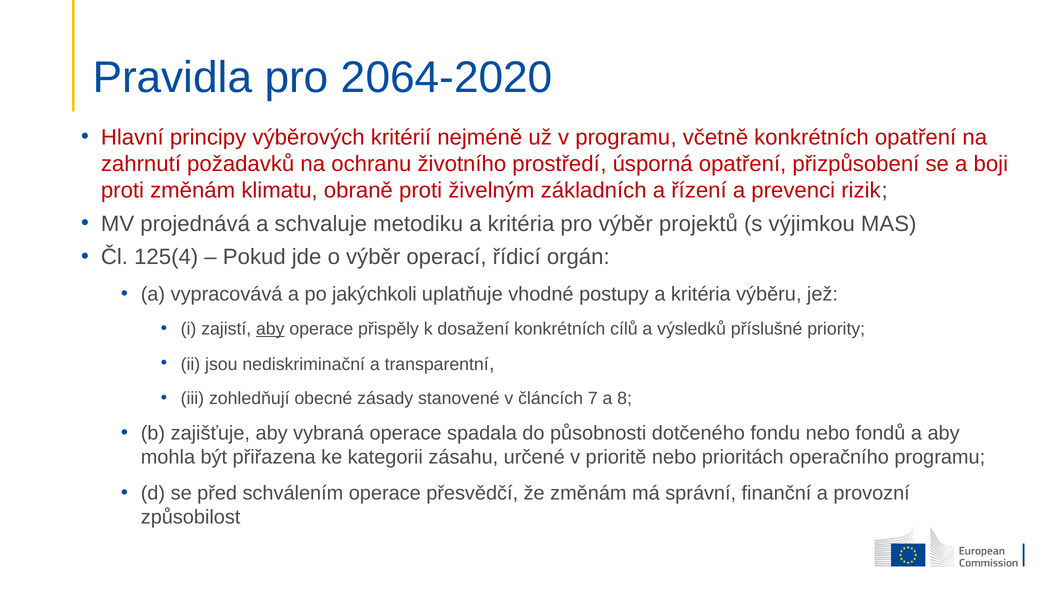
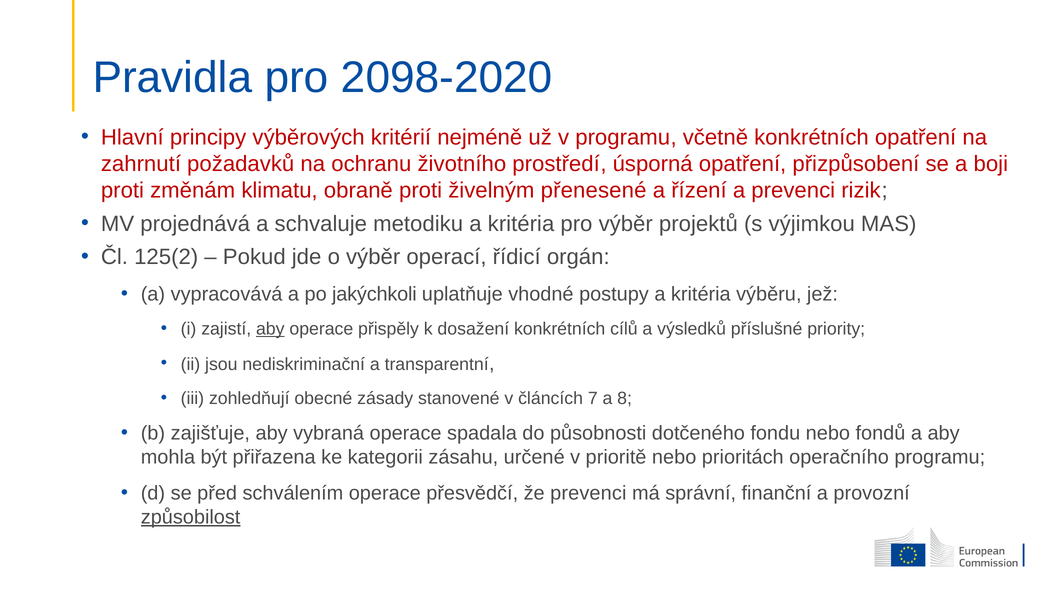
2064-2020: 2064-2020 -> 2098-2020
základních: základních -> přenesené
125(4: 125(4 -> 125(2
že změnám: změnám -> prevenci
způsobilost underline: none -> present
